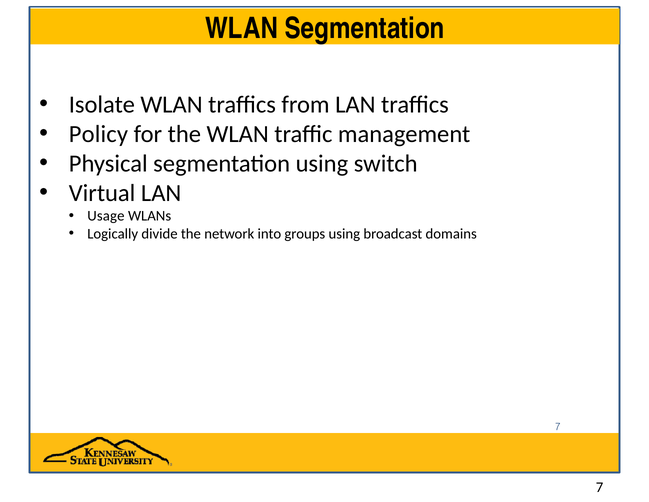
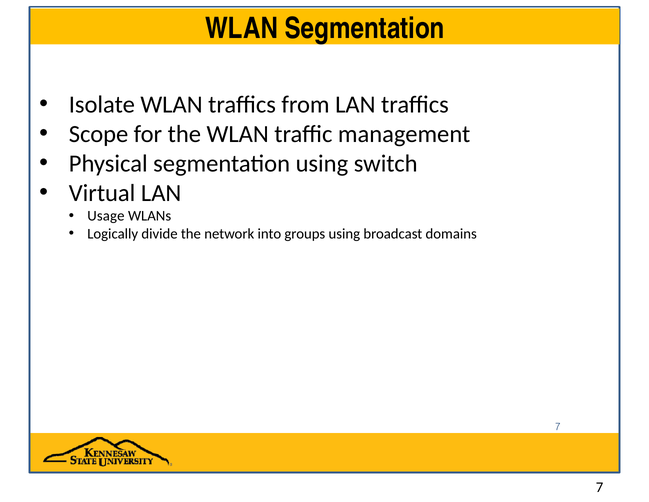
Policy: Policy -> Scope
